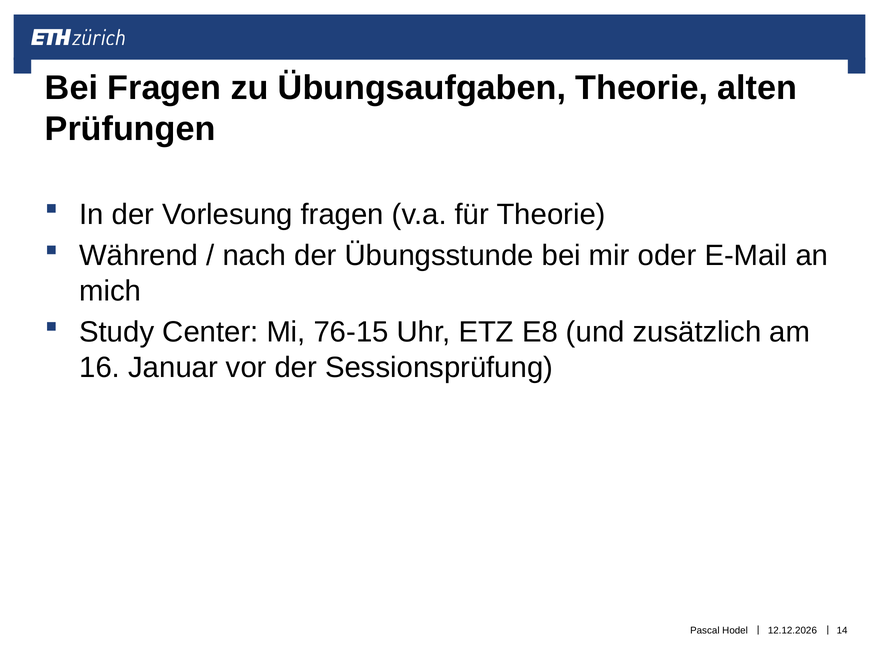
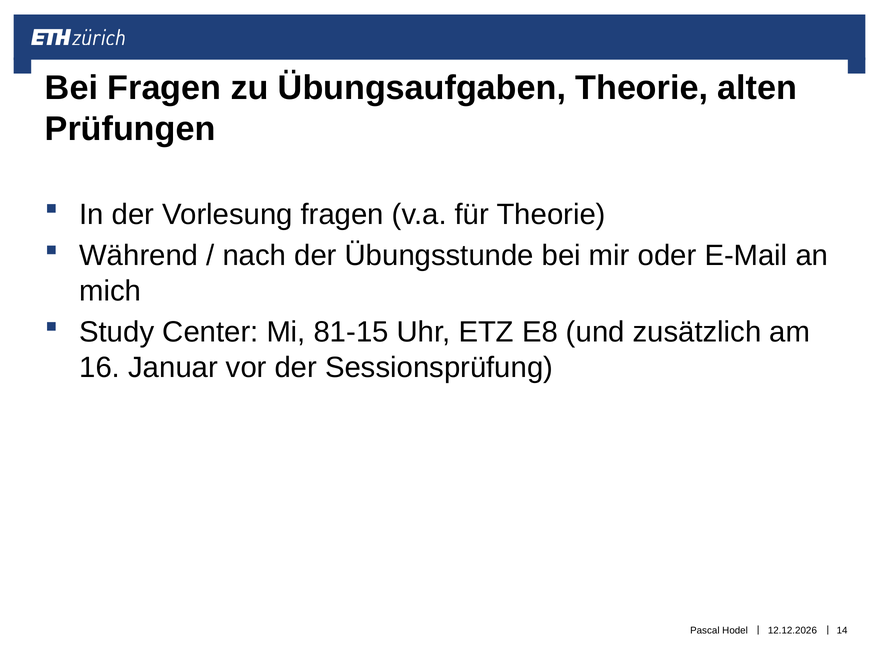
76-15: 76-15 -> 81-15
